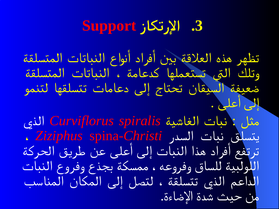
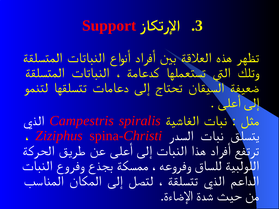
Curviflorus: Curviflorus -> Campestris
